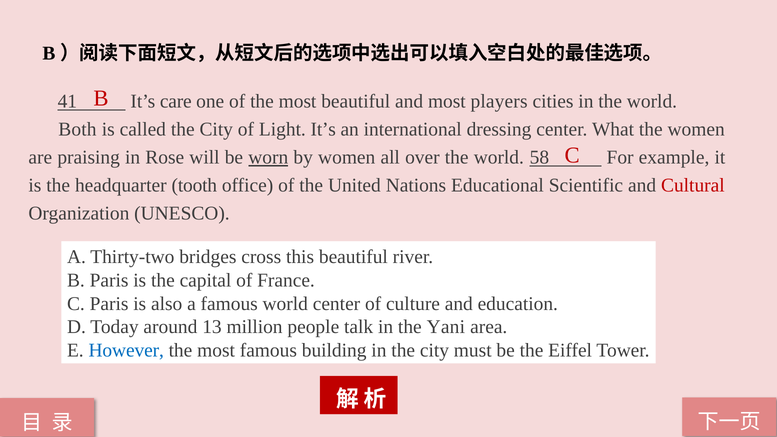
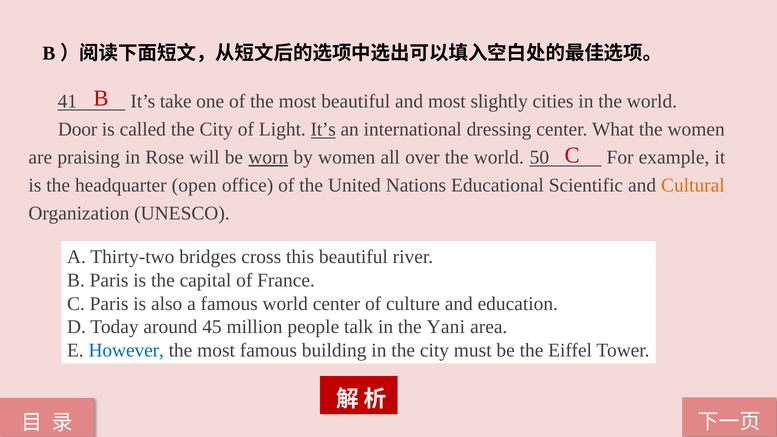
care: care -> take
players: players -> slightly
Both: Both -> Door
It’s at (323, 129) underline: none -> present
58: 58 -> 50
tooth: tooth -> open
Cultural colour: red -> orange
13: 13 -> 45
